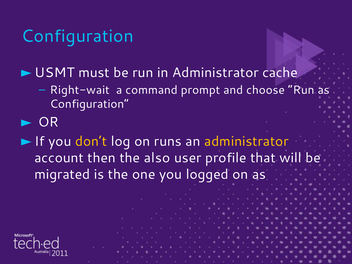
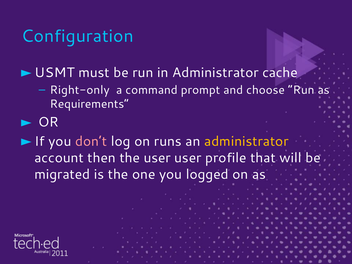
Right-wait: Right-wait -> Right-only
Configuration at (89, 104): Configuration -> Requirements
don’t colour: yellow -> pink
the also: also -> user
